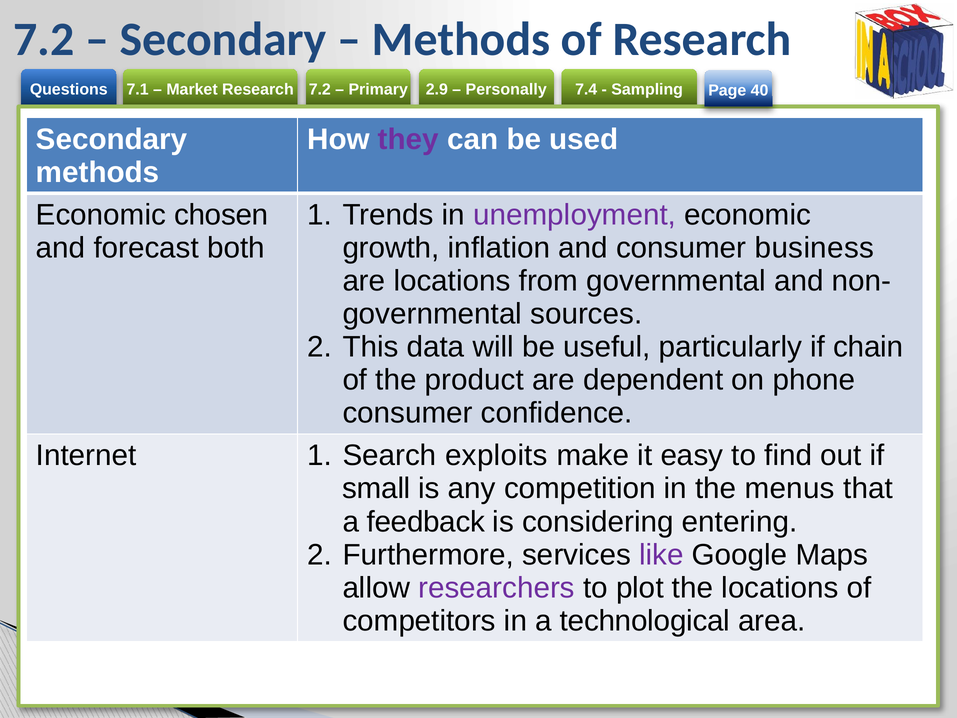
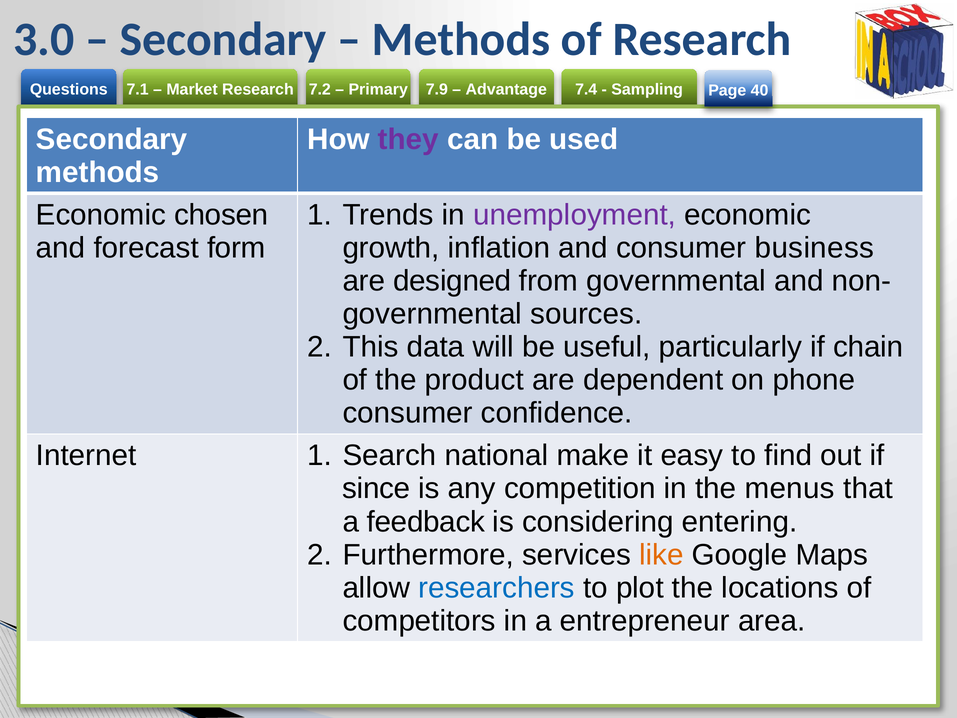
7.2 at (44, 40): 7.2 -> 3.0
2.9: 2.9 -> 7.9
Personally: Personally -> Advantage
both: both -> form
are locations: locations -> designed
exploits: exploits -> national
small: small -> since
like colour: purple -> orange
researchers colour: purple -> blue
technological: technological -> entrepreneur
